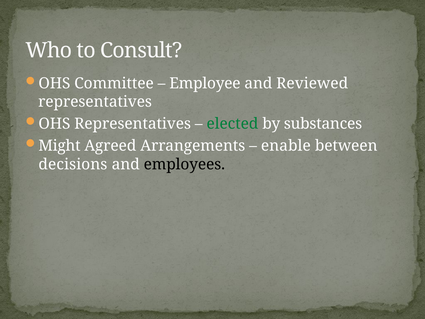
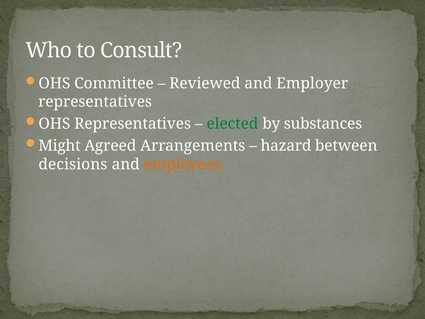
Employee: Employee -> Reviewed
Reviewed: Reviewed -> Employer
enable: enable -> hazard
employees colour: black -> orange
